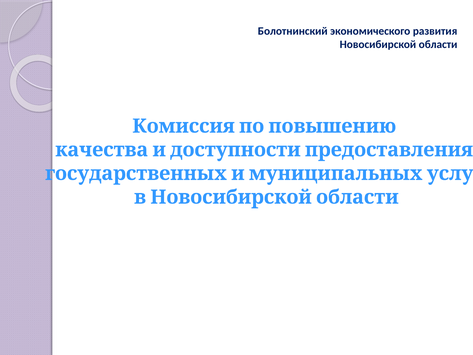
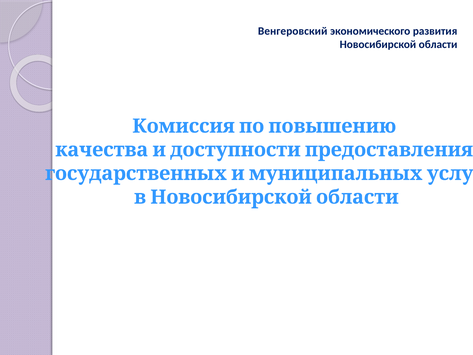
Болотнинский: Болотнинский -> Венгеровский
